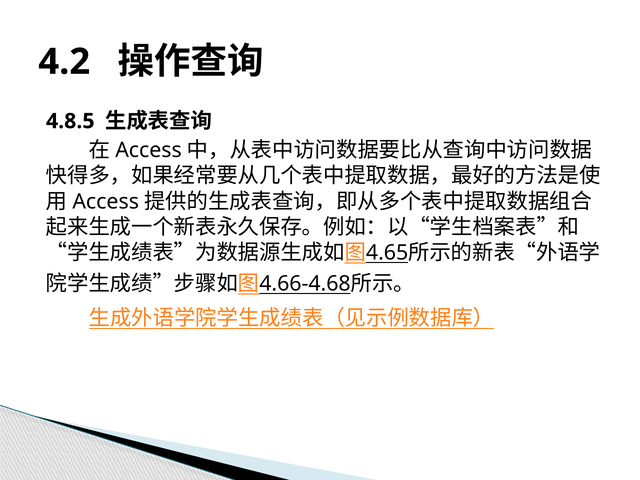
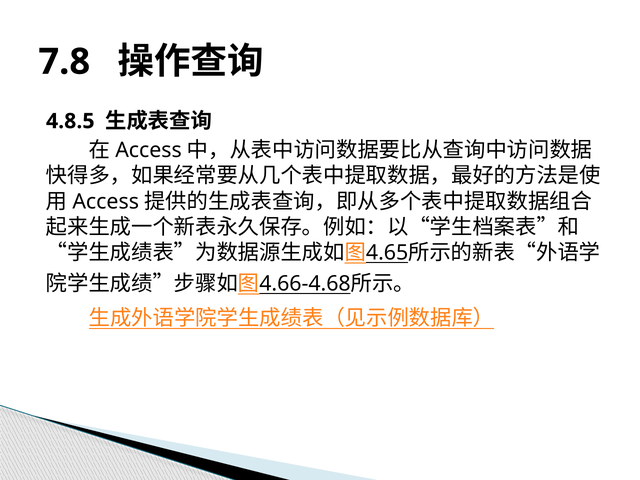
4.2: 4.2 -> 7.8
